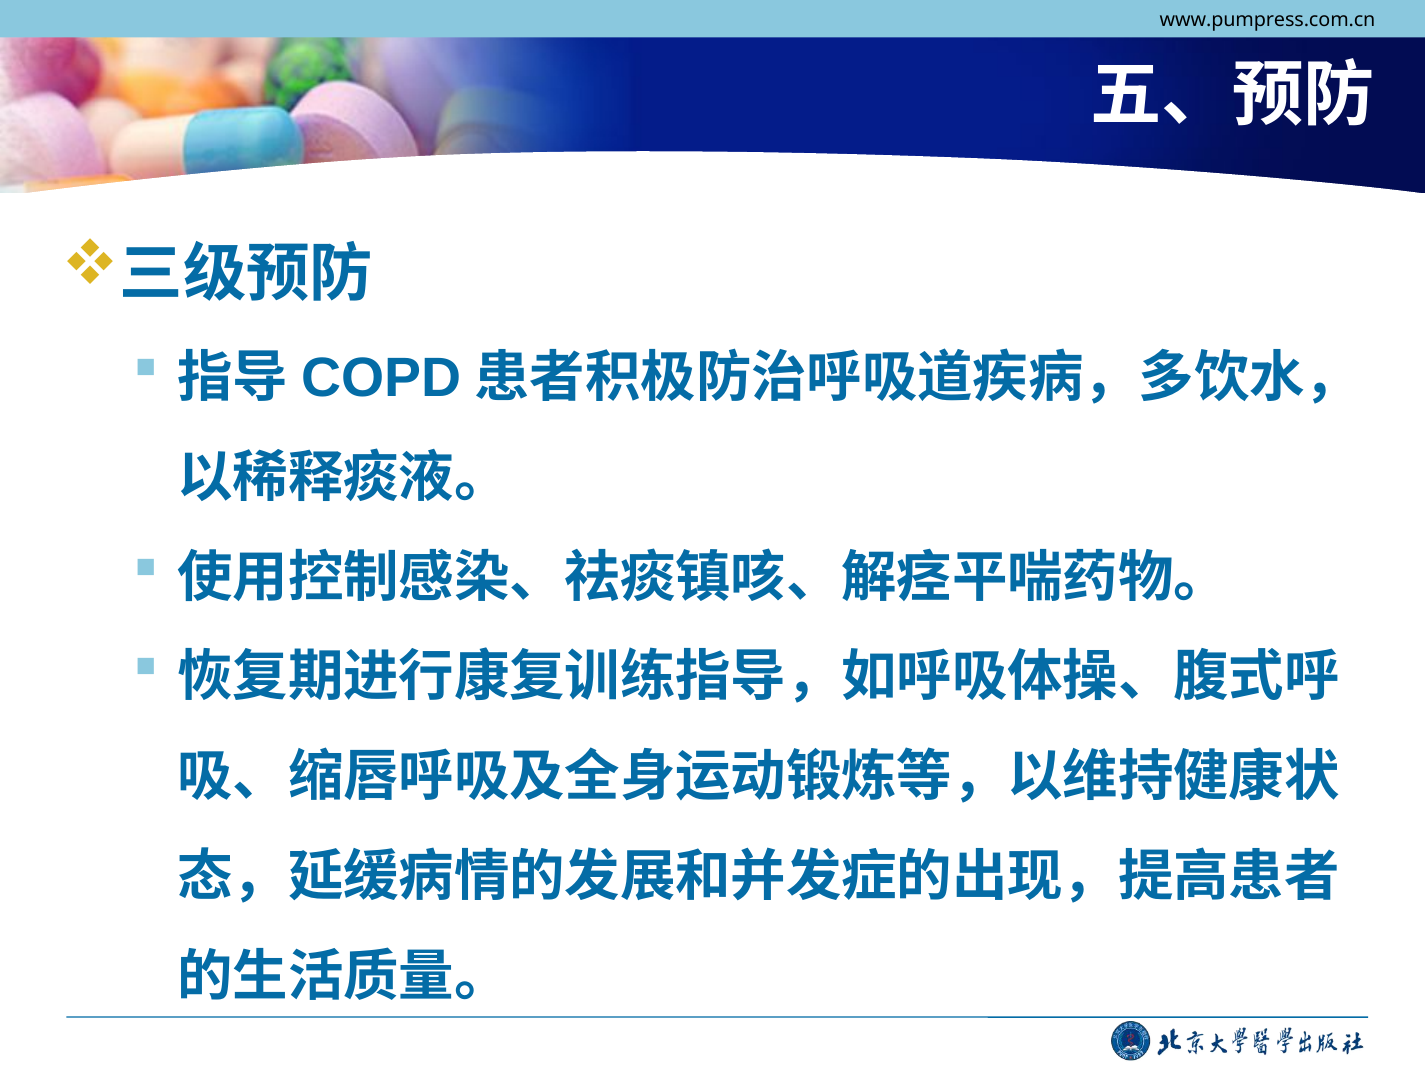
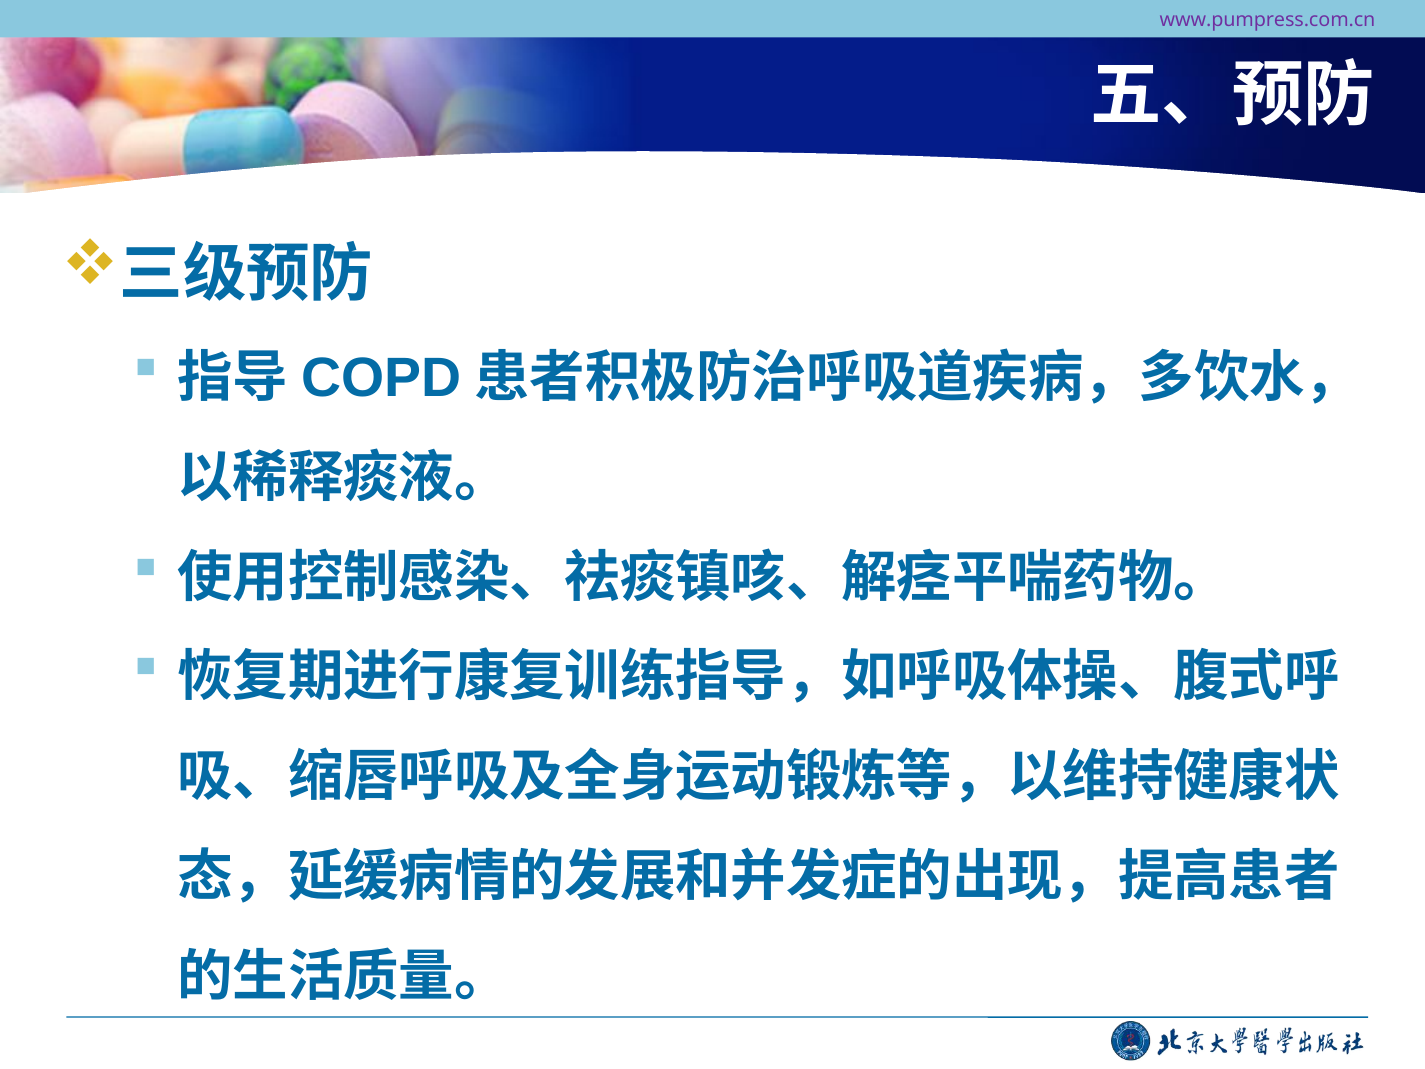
www.pumpress.com.cn colour: black -> purple
